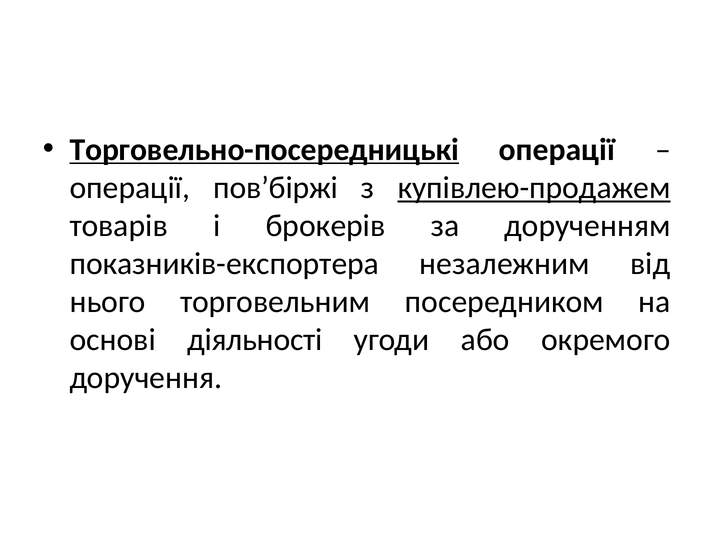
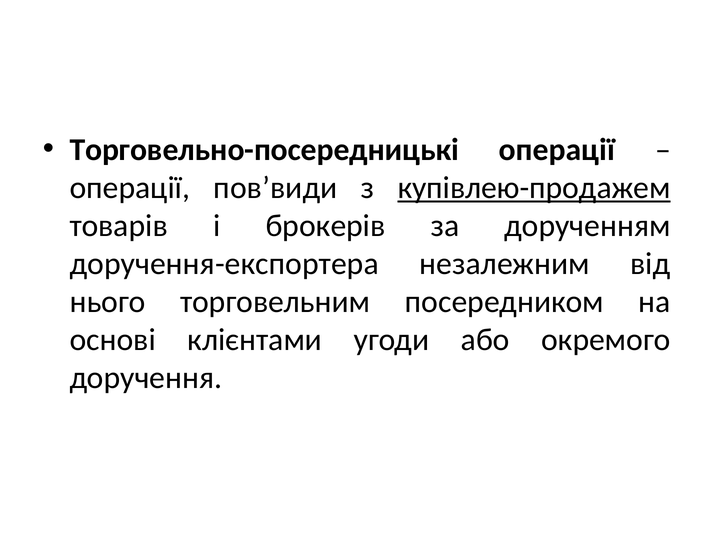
Торговельно-посередницькі underline: present -> none
пов’біржі: пов’біржі -> пов’види
показників-експортера: показників-експортера -> доручення-експортера
діяльності: діяльності -> клієнтами
